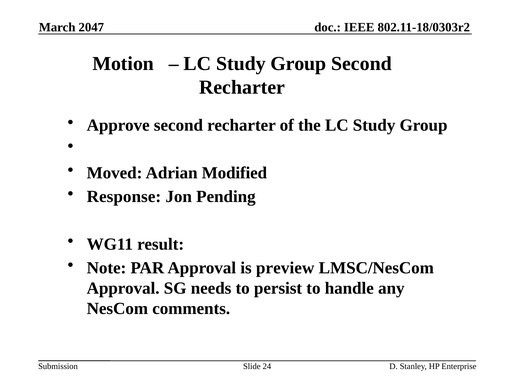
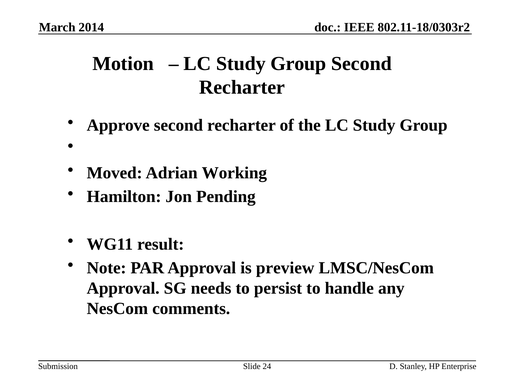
2047: 2047 -> 2014
Modified: Modified -> Working
Response: Response -> Hamilton
